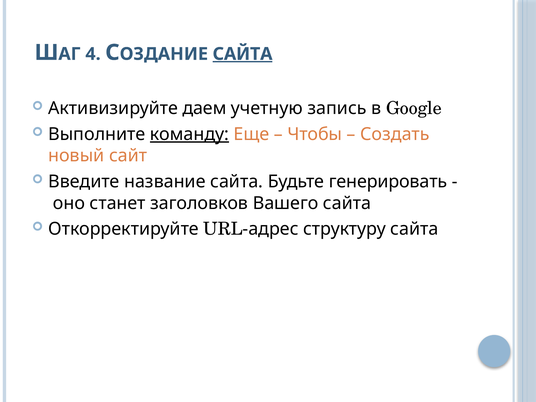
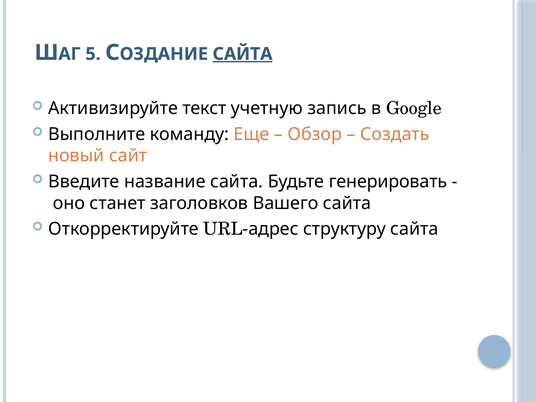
4: 4 -> 5
даем: даем -> текст
команду underline: present -> none
Чтобы: Чтобы -> Обзор
